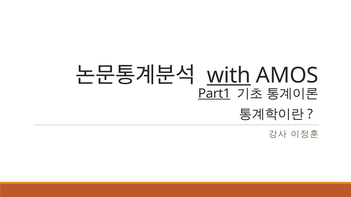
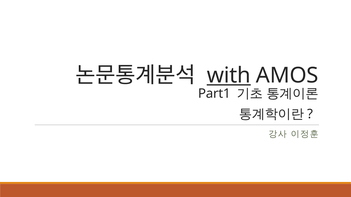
Part1 underline: present -> none
